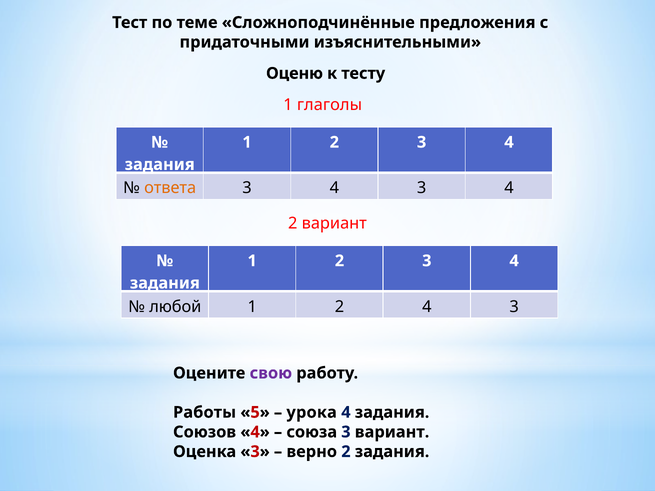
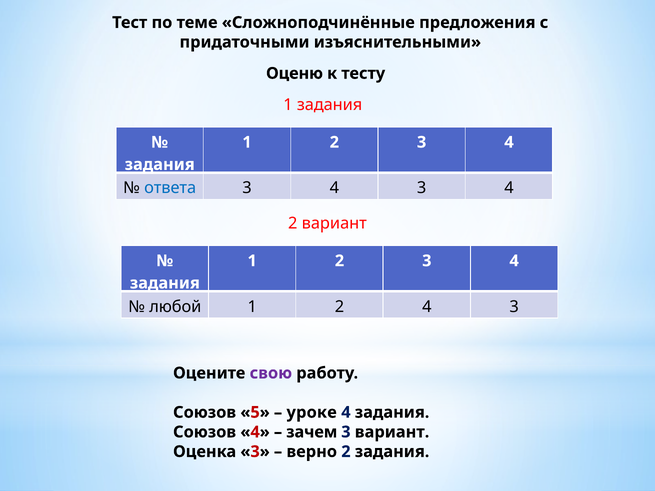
1 глаголы: глаголы -> задания
ответа colour: orange -> blue
Работы at (205, 413): Работы -> Союзов
урока: урока -> уроке
союза: союза -> зачем
